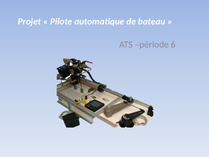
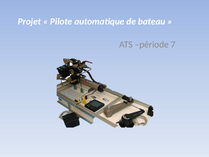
6: 6 -> 7
